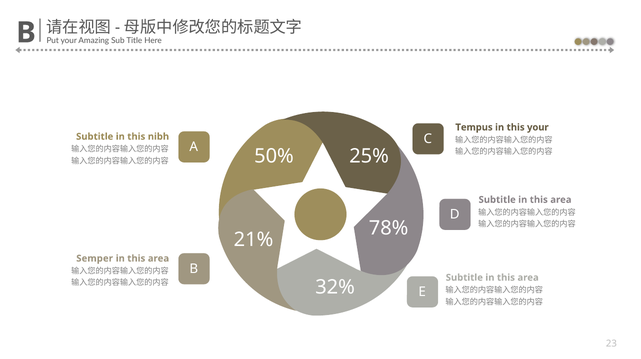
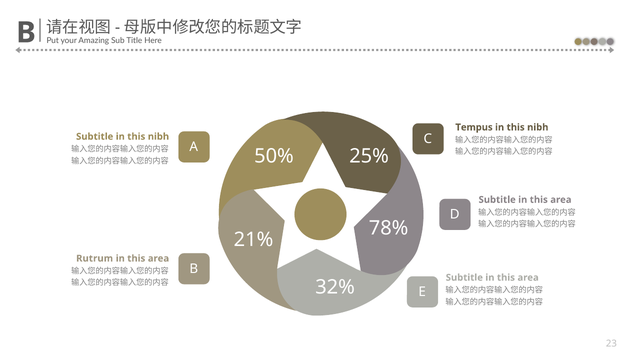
your at (538, 128): your -> nibh
Semper: Semper -> Rutrum
